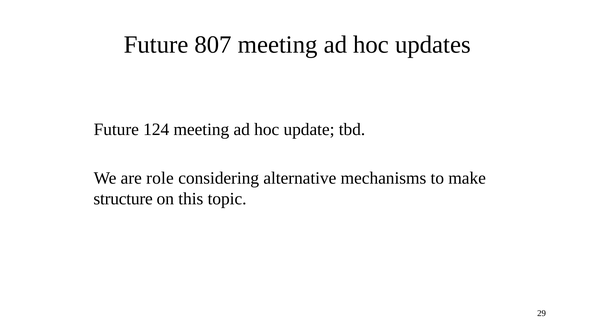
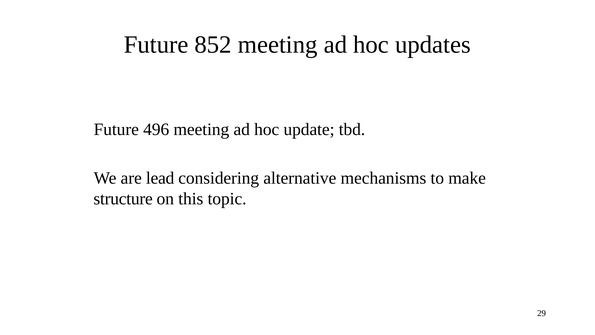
807: 807 -> 852
124: 124 -> 496
role: role -> lead
